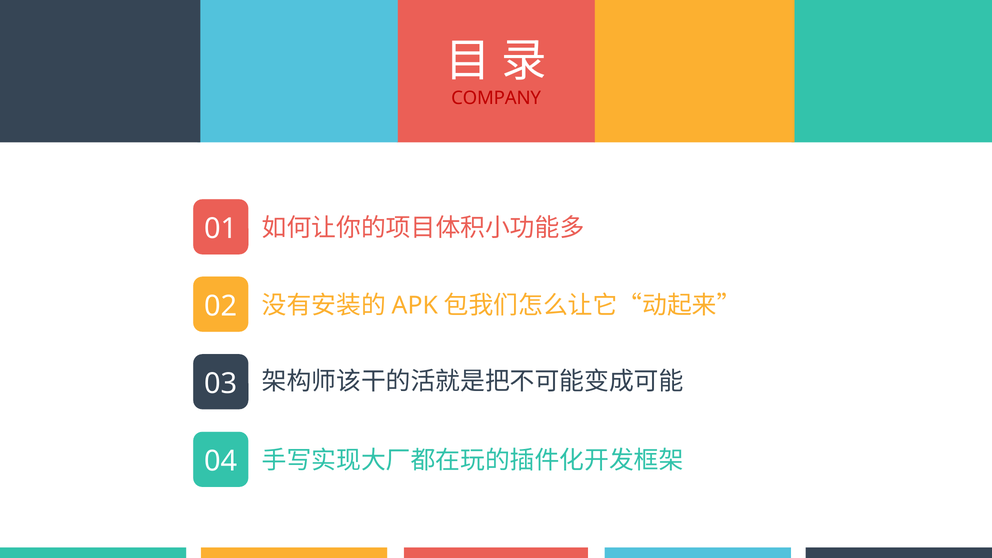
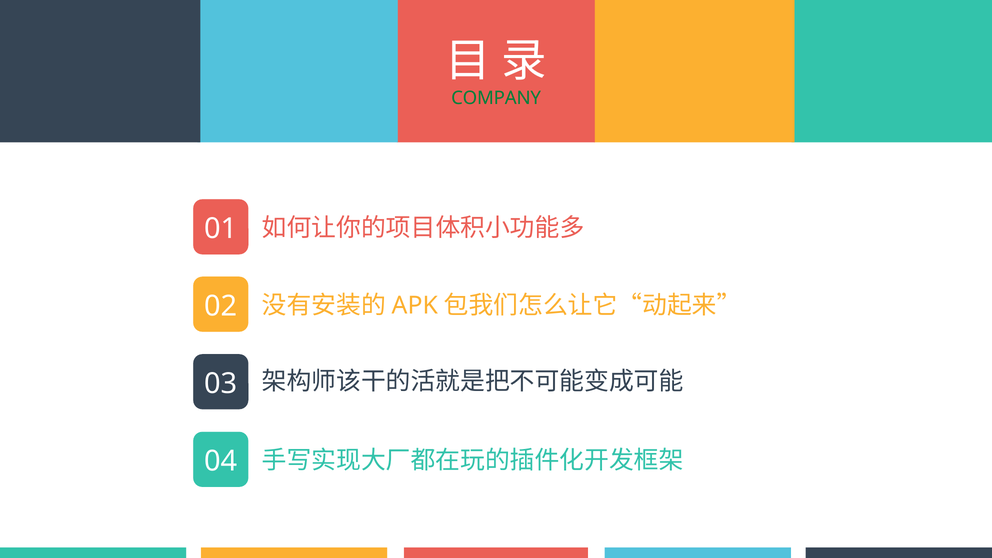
COMPANY colour: red -> green
